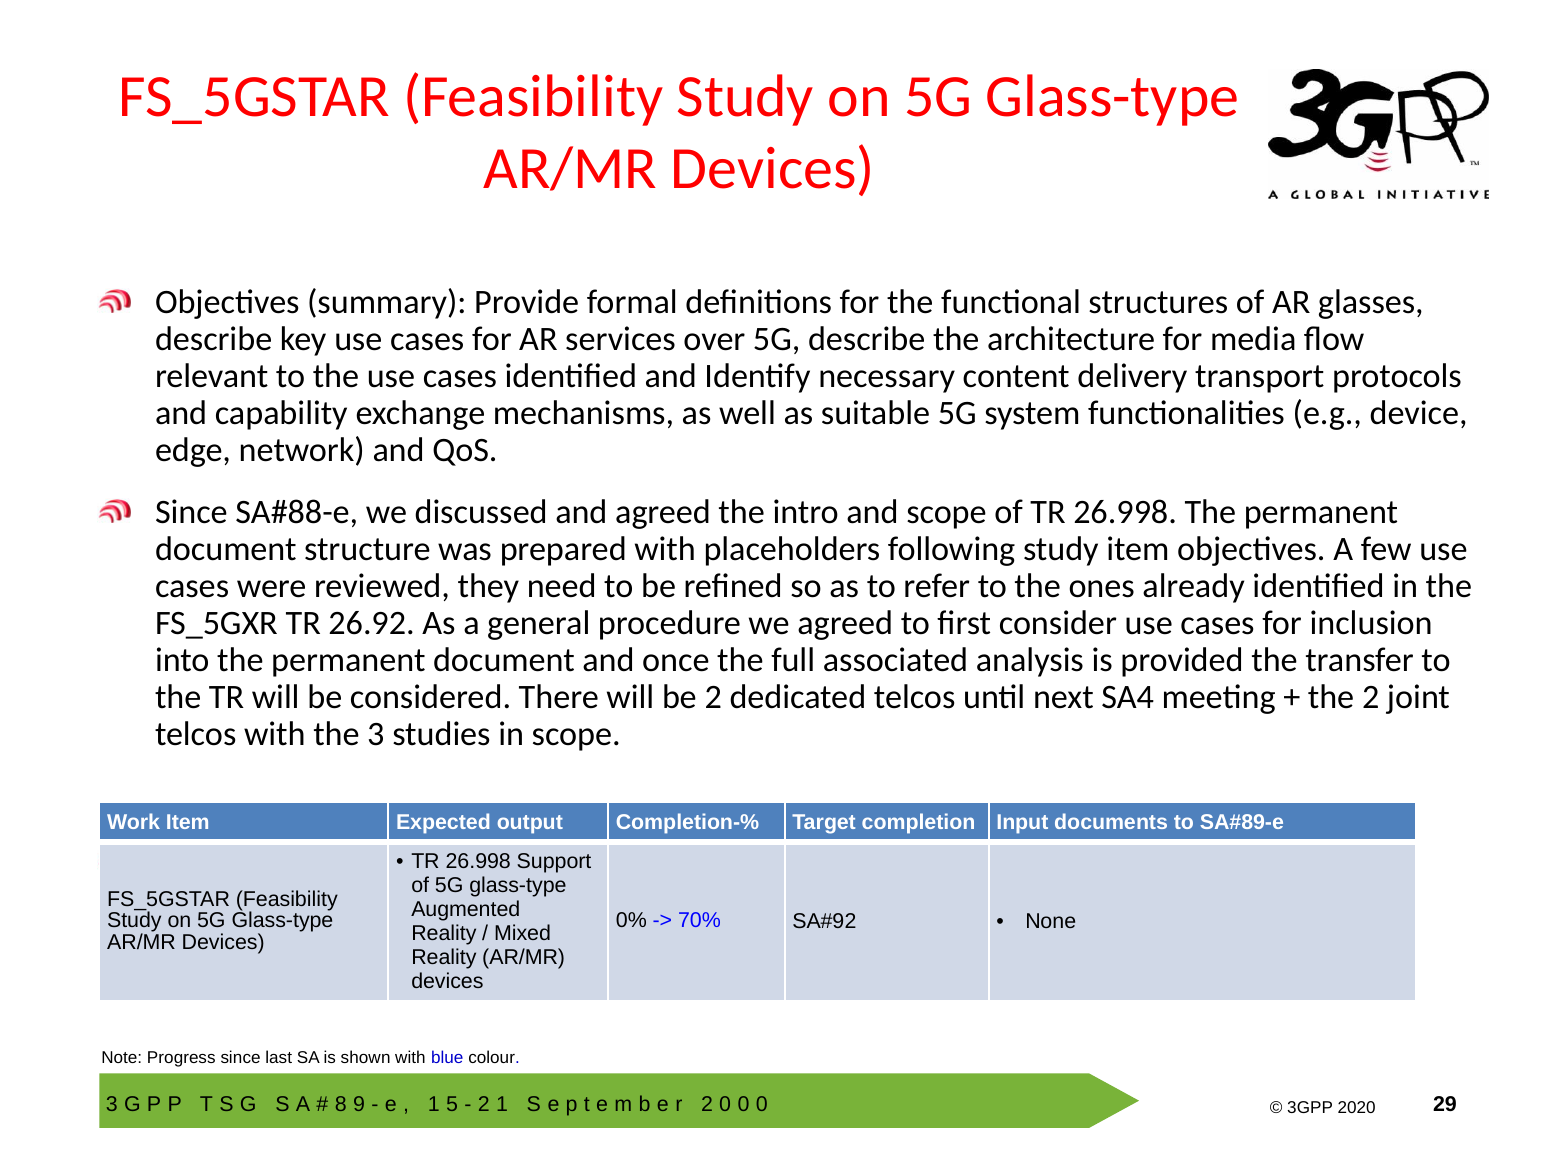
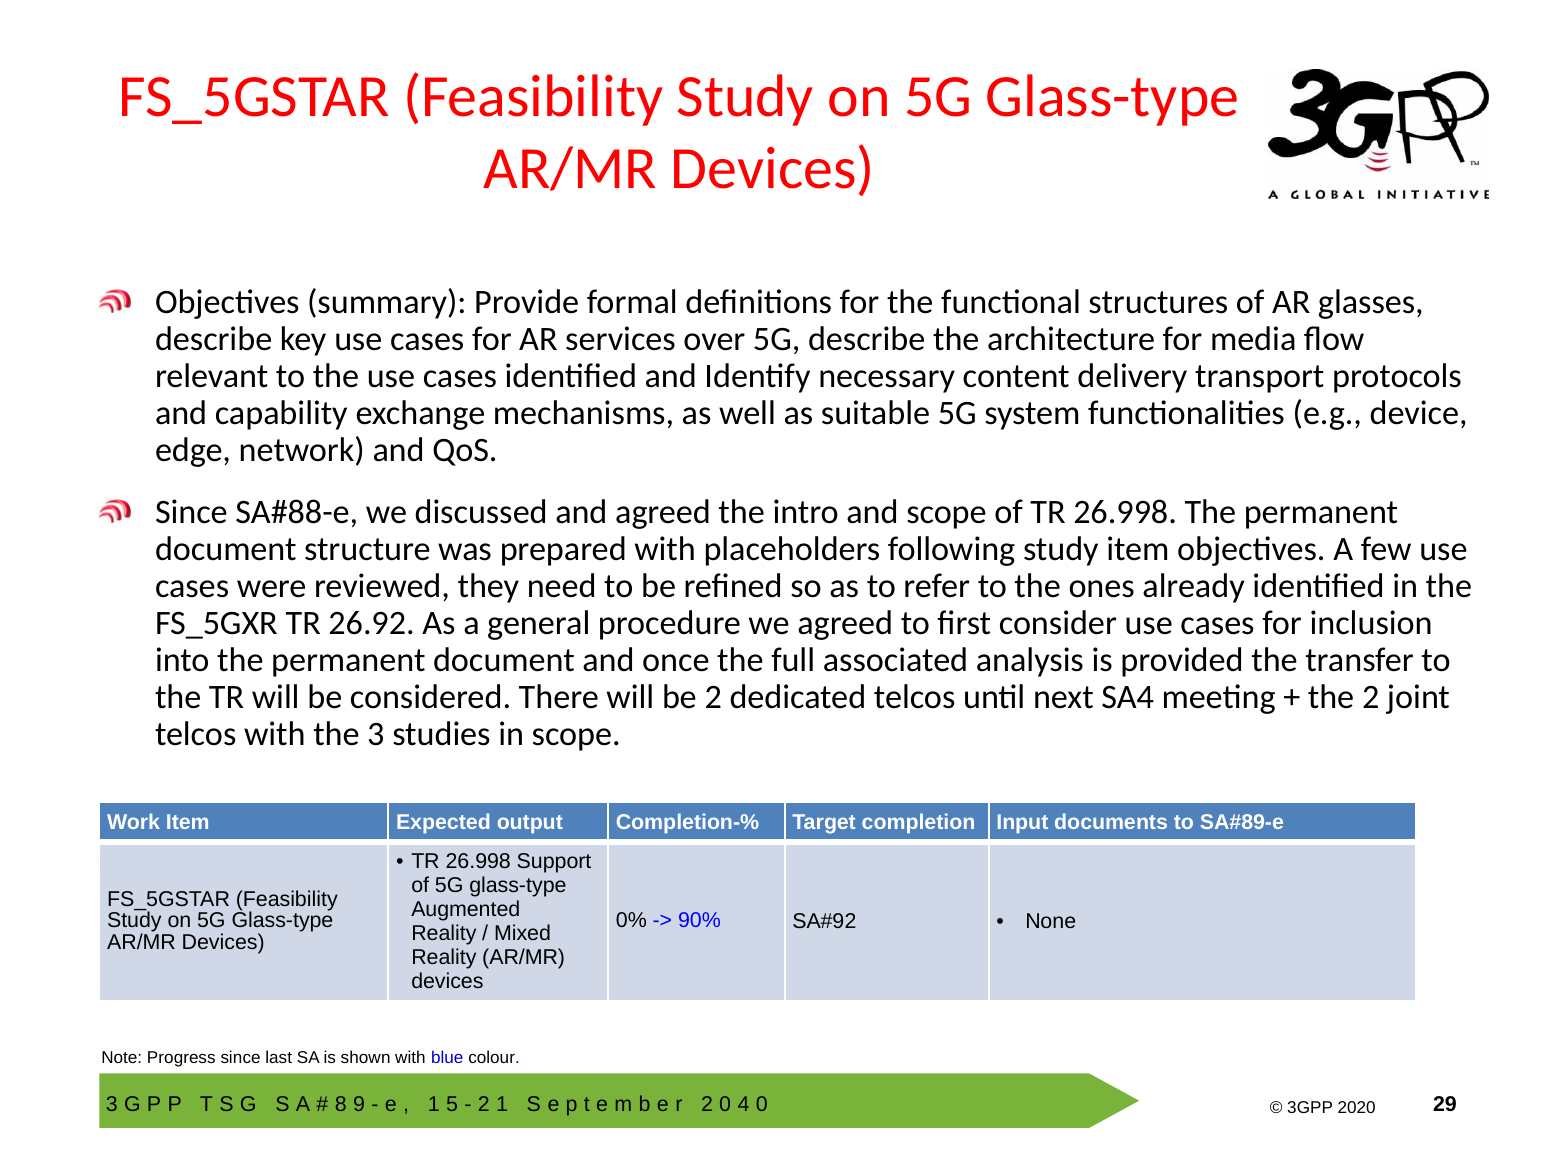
70%: 70% -> 90%
0 at (744, 1105): 0 -> 4
